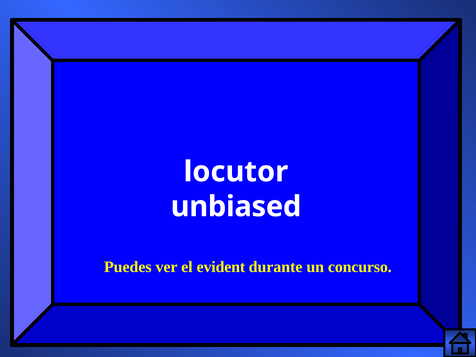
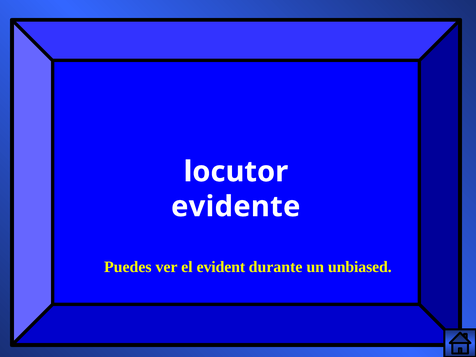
unbiased: unbiased -> evidente
concurso: concurso -> unbiased
